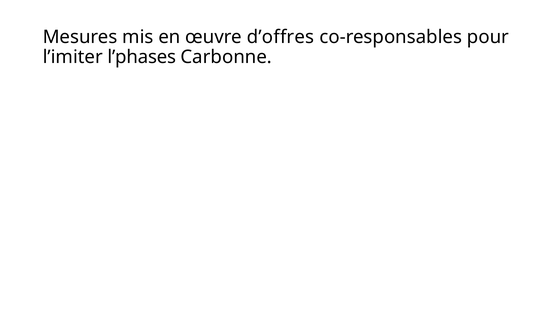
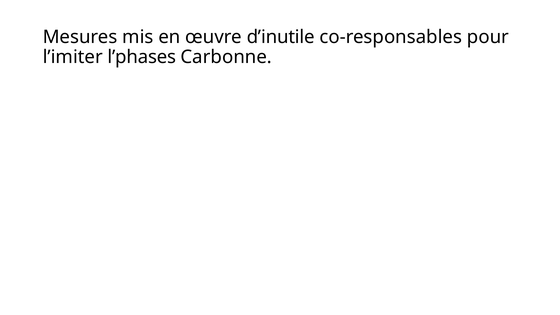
d’offres: d’offres -> d’inutile
